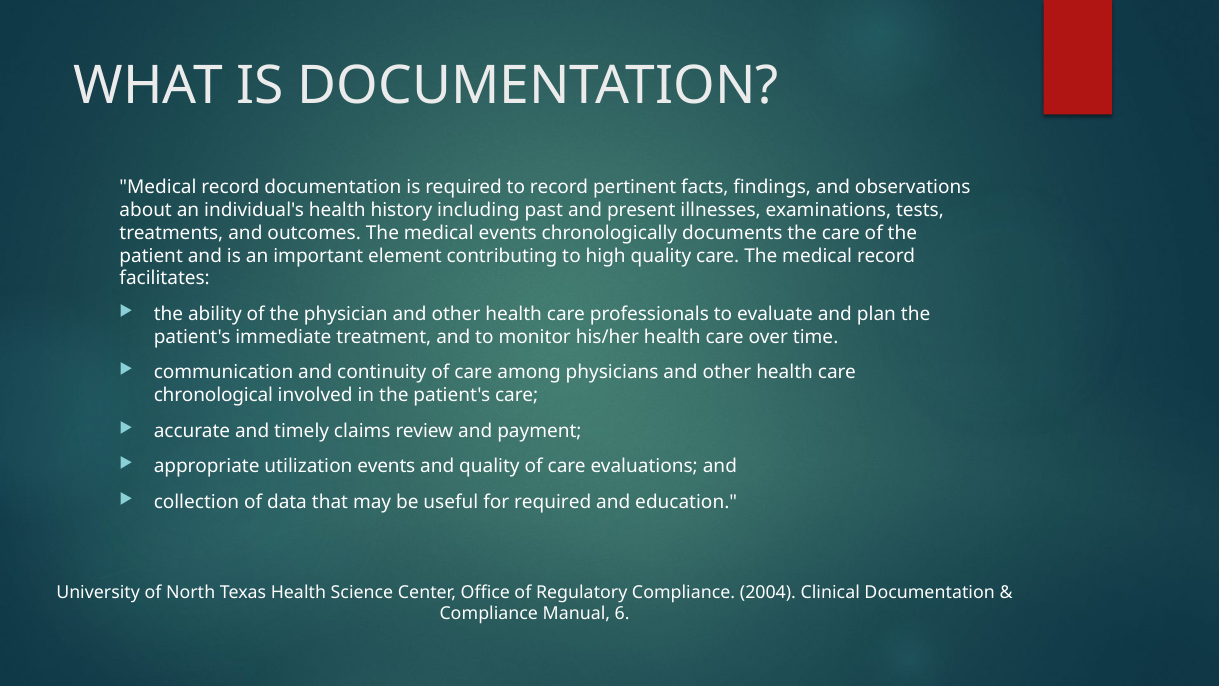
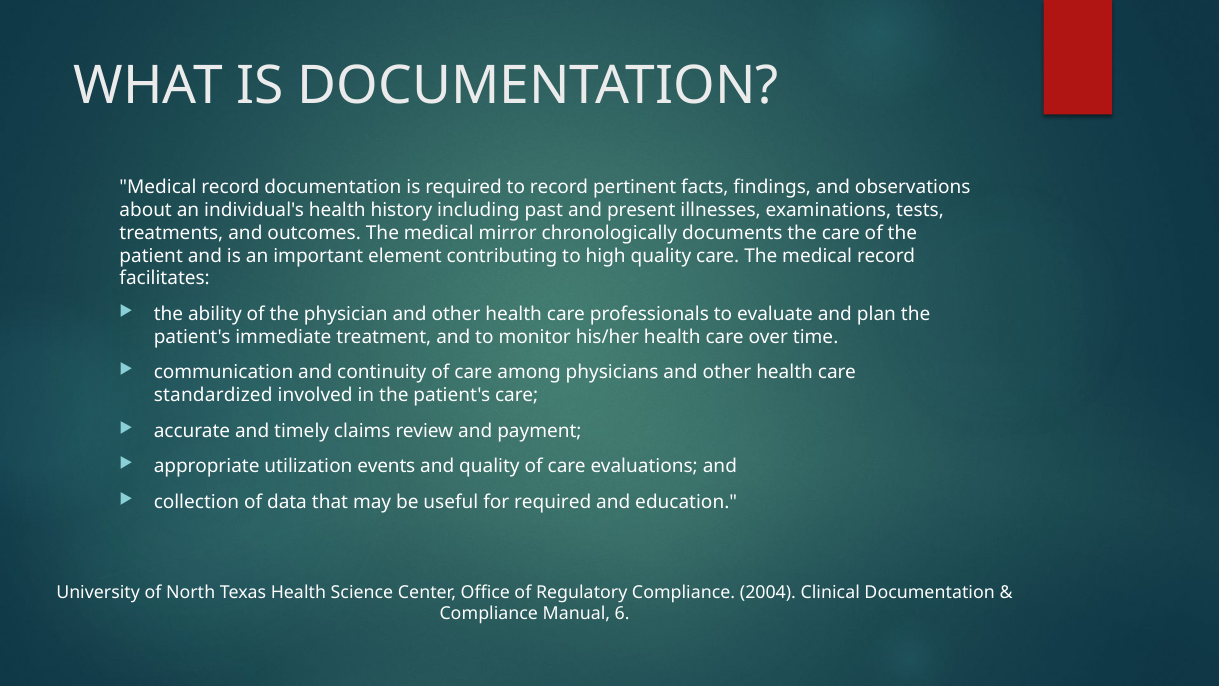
medical events: events -> mirror
chronological: chronological -> standardized
